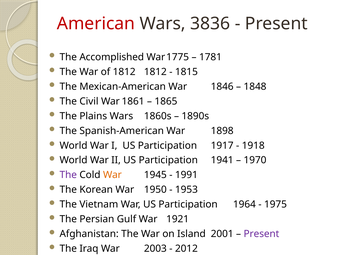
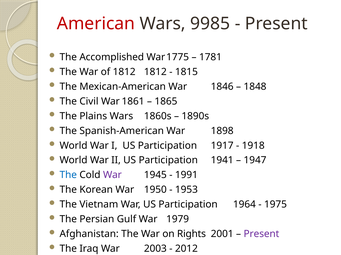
3836: 3836 -> 9985
1970: 1970 -> 1947
The at (68, 175) colour: purple -> blue
War at (112, 175) colour: orange -> purple
1921: 1921 -> 1979
Island: Island -> Rights
